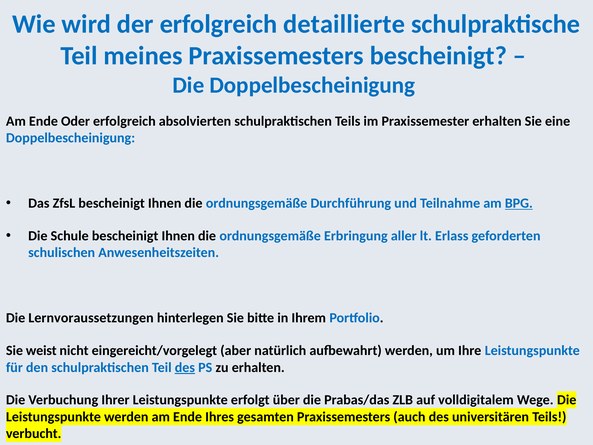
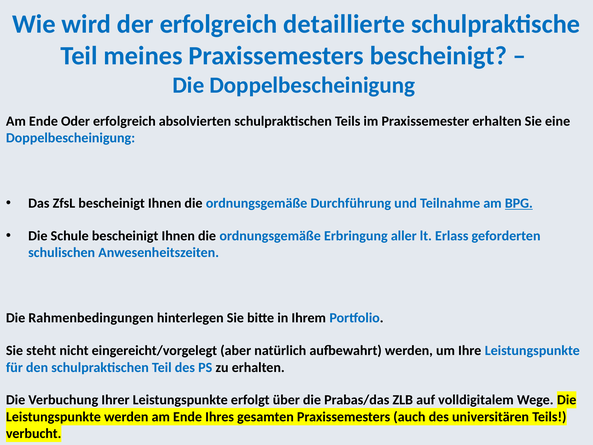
Lernvoraussetzungen: Lernvoraussetzungen -> Rahmenbedingungen
weist: weist -> steht
des at (185, 367) underline: present -> none
